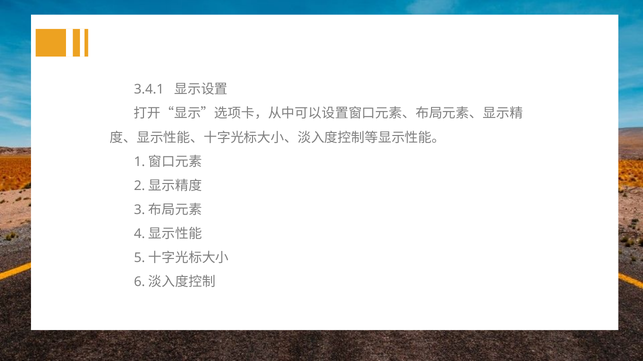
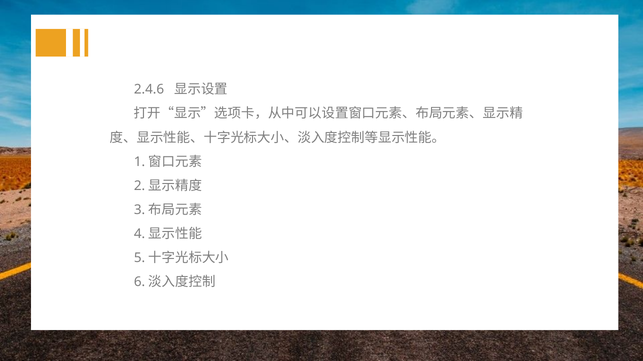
3.4.1: 3.4.1 -> 2.4.6
